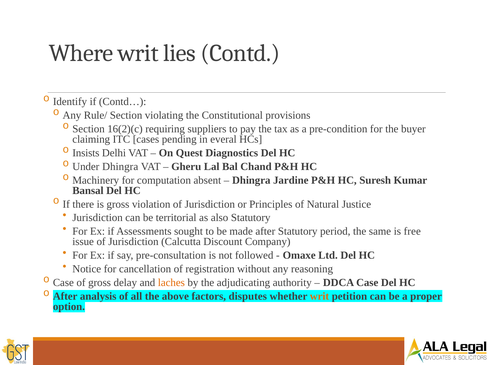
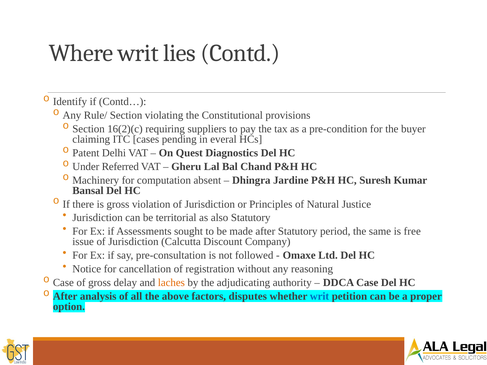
Insists: Insists -> Patent
Under Dhingra: Dhingra -> Referred
writ at (319, 296) colour: orange -> blue
